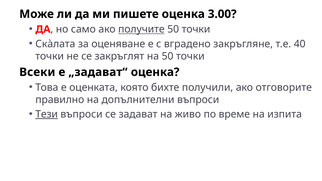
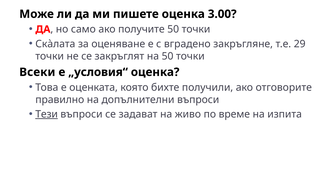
получите underline: present -> none
40: 40 -> 29
„задават“: „задават“ -> „условия“
